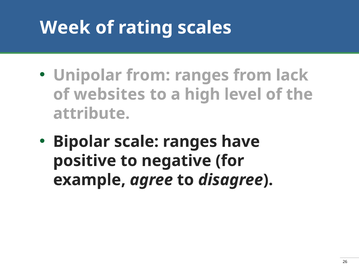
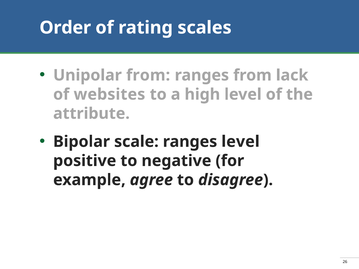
Week: Week -> Order
ranges have: have -> level
